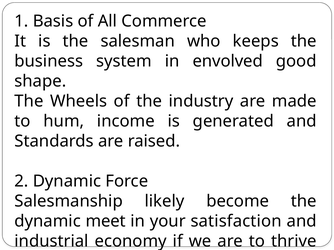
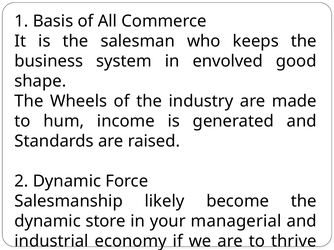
meet: meet -> store
satisfaction: satisfaction -> managerial
